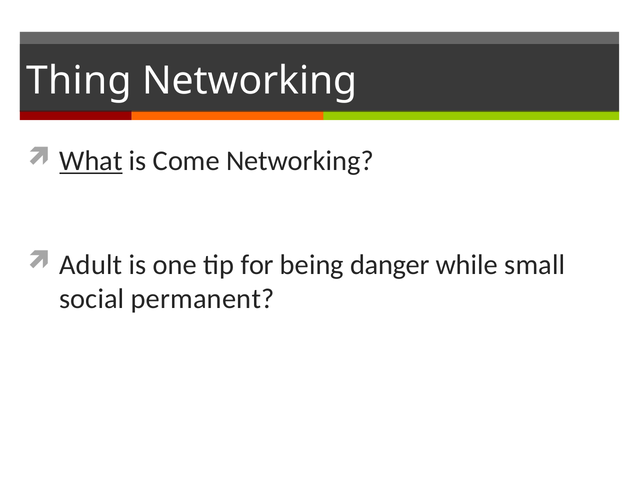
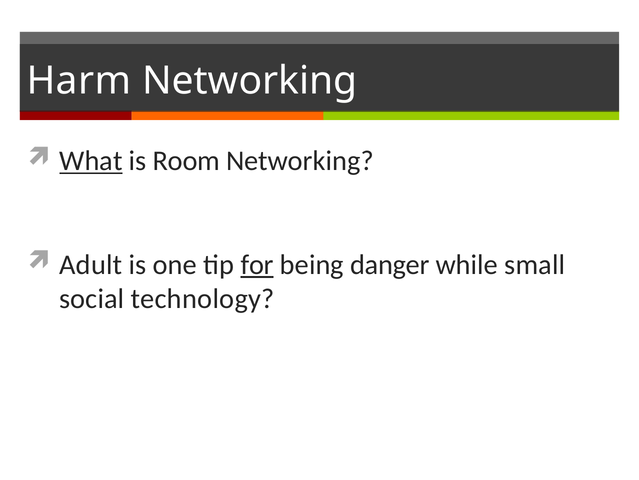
Thing: Thing -> Harm
Come: Come -> Room
for underline: none -> present
permanent: permanent -> technology
